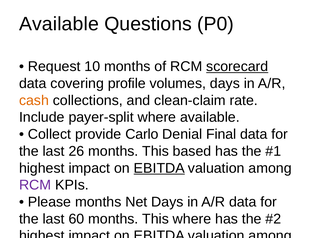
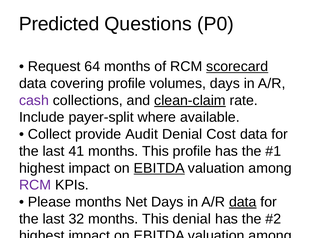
Available at (59, 24): Available -> Predicted
10: 10 -> 64
cash at (34, 101) colour: orange -> purple
clean-claim underline: none -> present
Carlo: Carlo -> Audit
Denial Final: Final -> Cost
26: 26 -> 41
This based: based -> profile
data at (243, 202) underline: none -> present
60: 60 -> 32
This where: where -> denial
